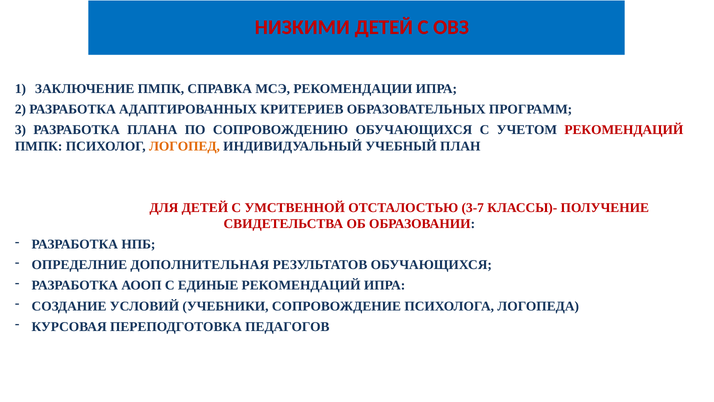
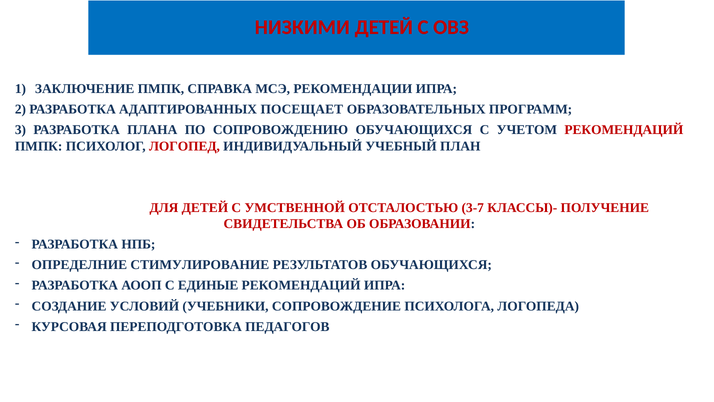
КРИТЕРИЕВ: КРИТЕРИЕВ -> ПОСЕЩАЕТ
ЛОГОПЕД colour: orange -> red
ДОПОЛНИТЕЛЬНАЯ: ДОПОЛНИТЕЛЬНАЯ -> СТИМУЛИРОВАНИЕ
